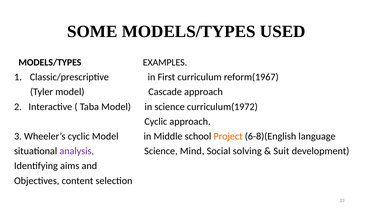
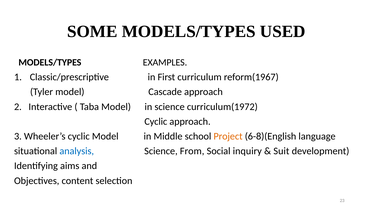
analysis colour: purple -> blue
Mind: Mind -> From
solving: solving -> inquiry
